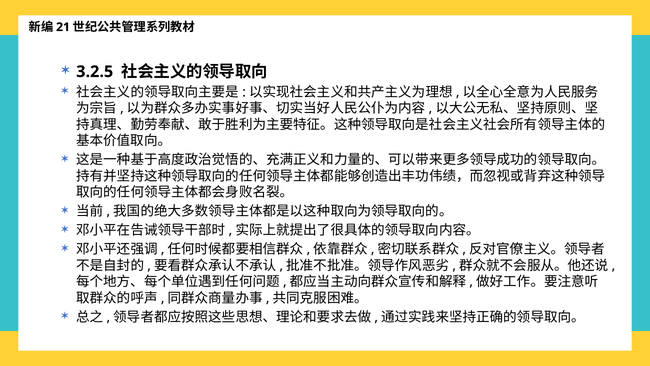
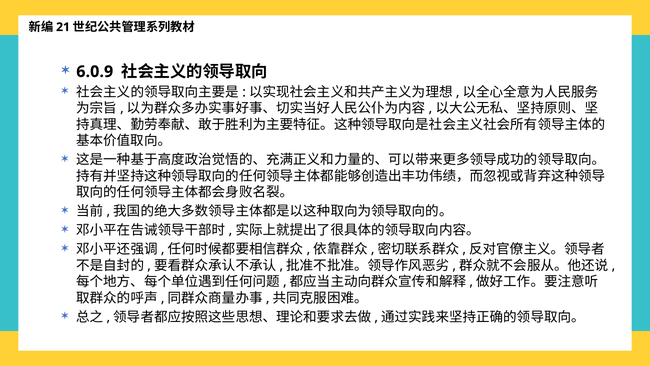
3.2.5: 3.2.5 -> 6.0.9
